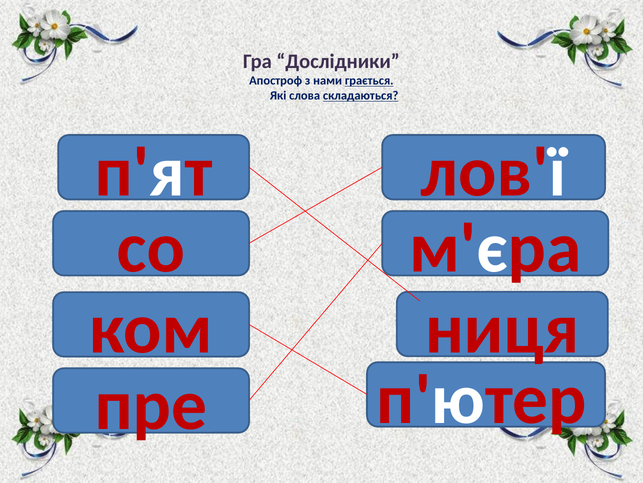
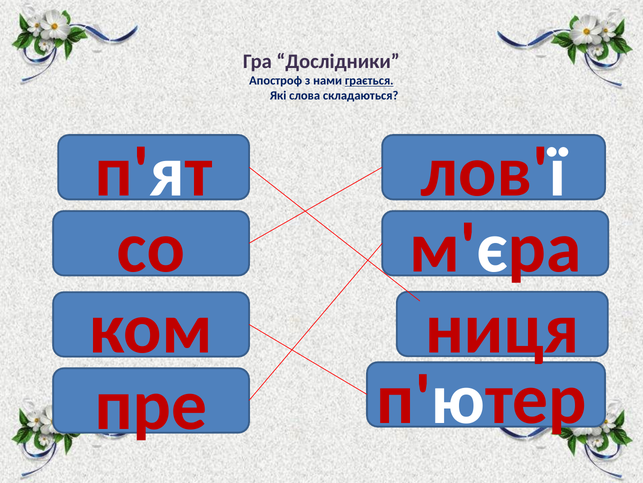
складаються underline: present -> none
